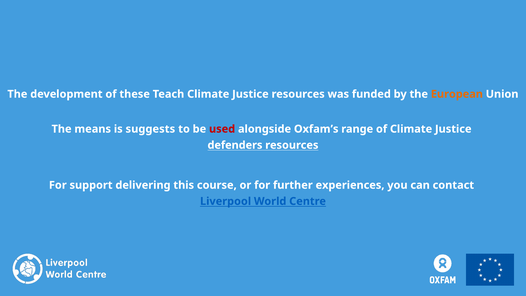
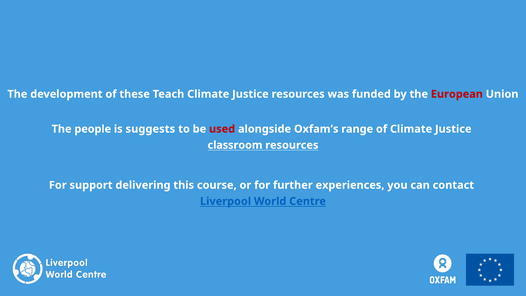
European colour: orange -> red
means: means -> people
defenders: defenders -> classroom
